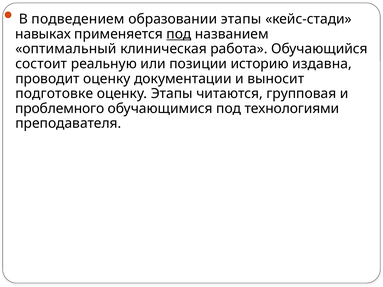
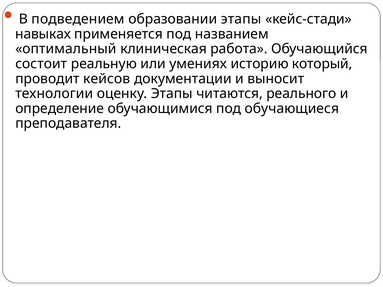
под at (179, 34) underline: present -> none
позиции: позиции -> умениях
издавна: издавна -> который
проводит оценку: оценку -> кейсов
подготовке: подготовке -> технологии
групповая: групповая -> реального
проблемного: проблемного -> определение
технологиями: технологиями -> обучающиеся
